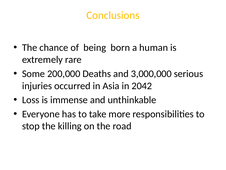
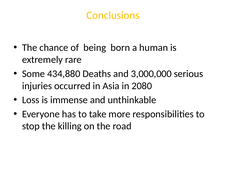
200,000: 200,000 -> 434,880
2042: 2042 -> 2080
